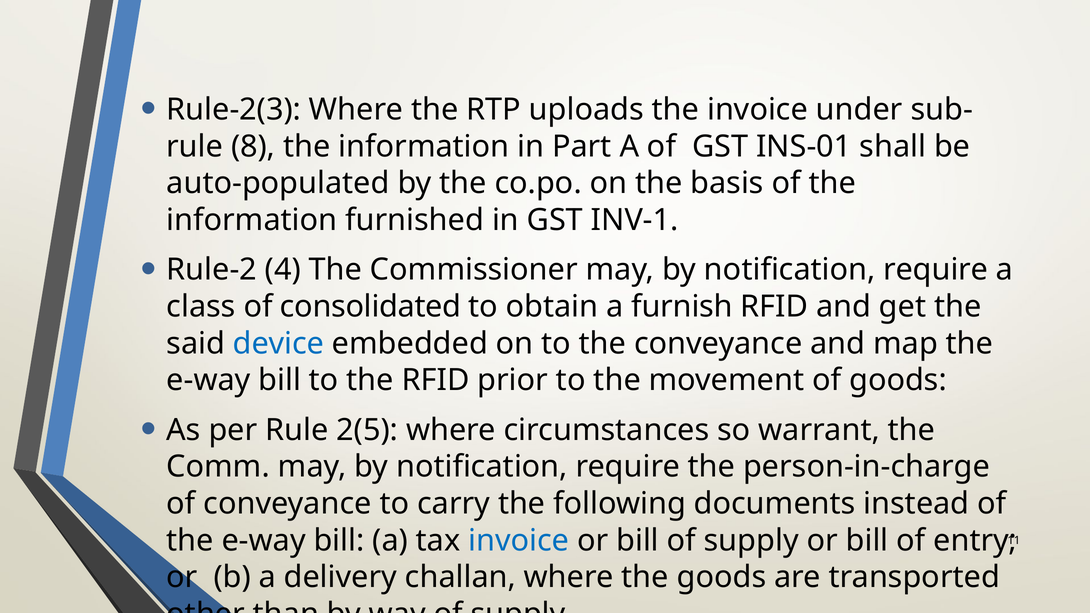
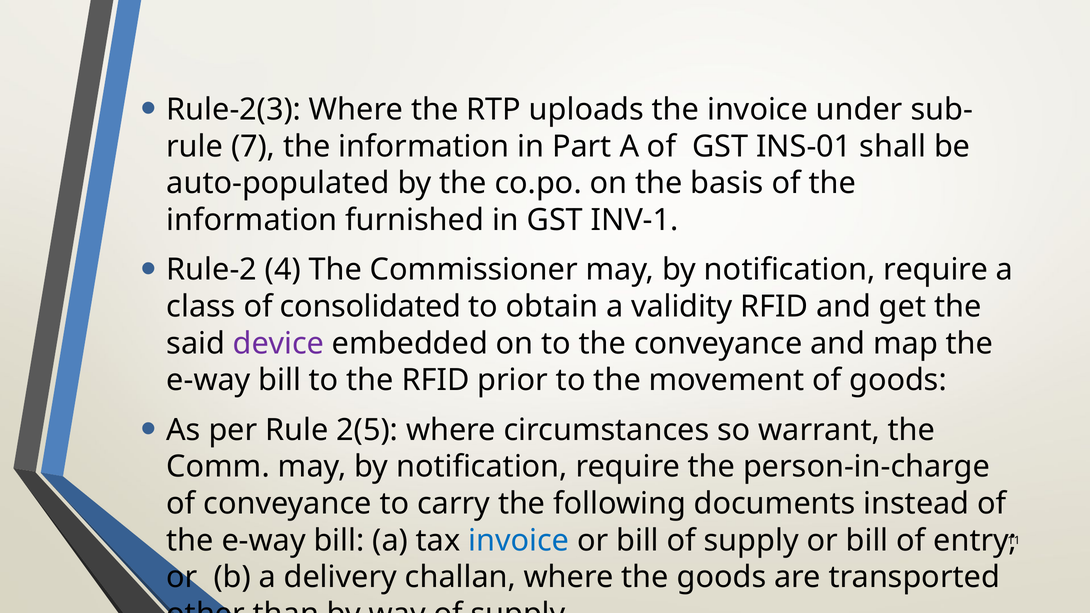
8: 8 -> 7
furnish: furnish -> validity
device colour: blue -> purple
